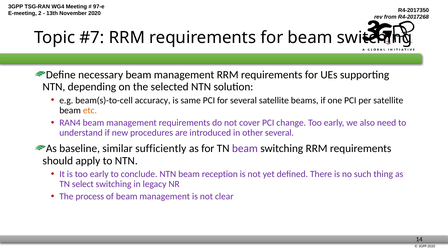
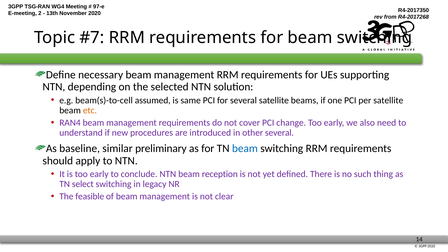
accuracy: accuracy -> assumed
sufficiently: sufficiently -> preliminary
beam at (245, 149) colour: purple -> blue
process: process -> feasible
